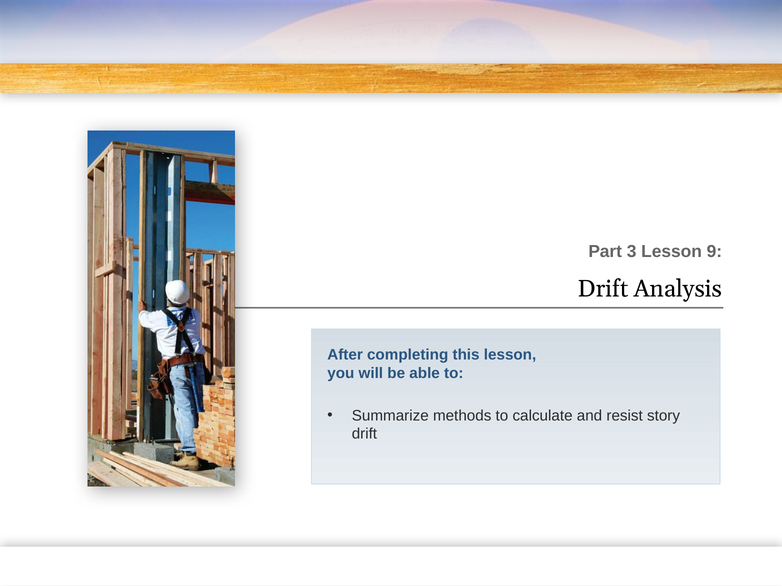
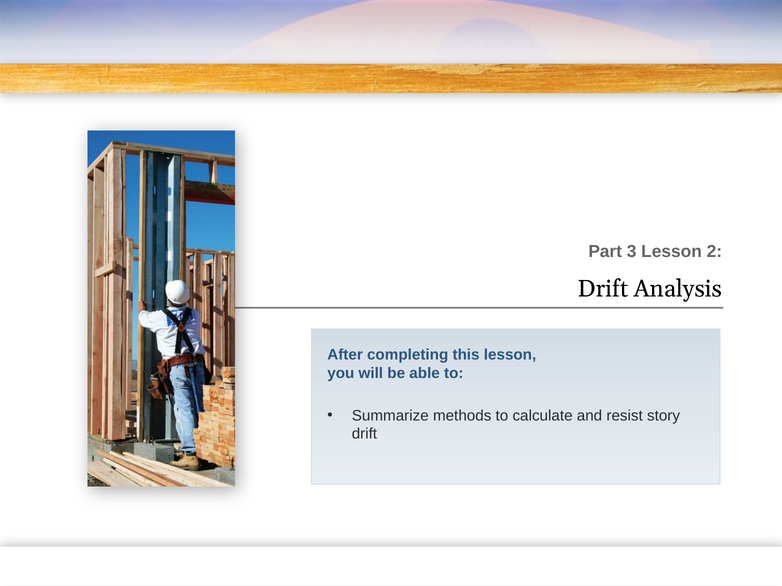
9: 9 -> 2
